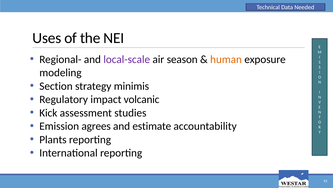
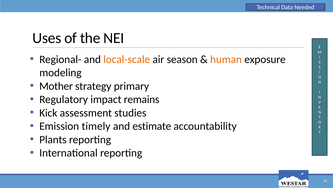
local-scale colour: purple -> orange
Section: Section -> Mother
minimis: minimis -> primary
volcanic: volcanic -> remains
agrees: agrees -> timely
